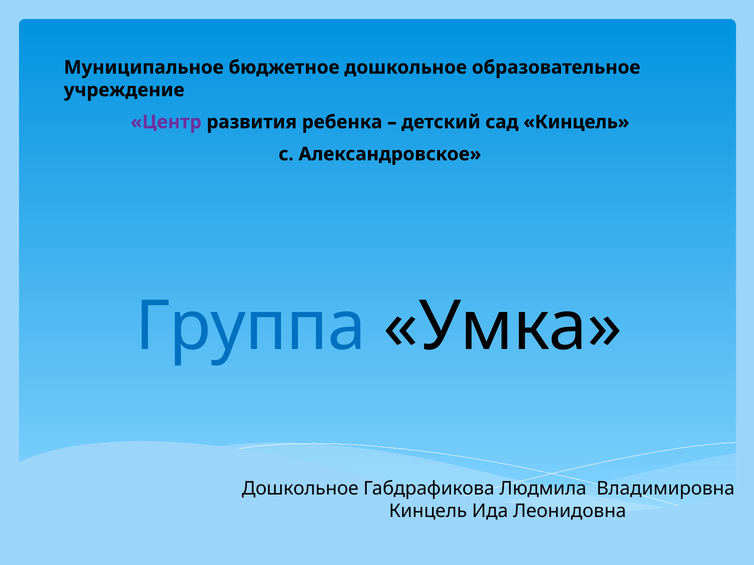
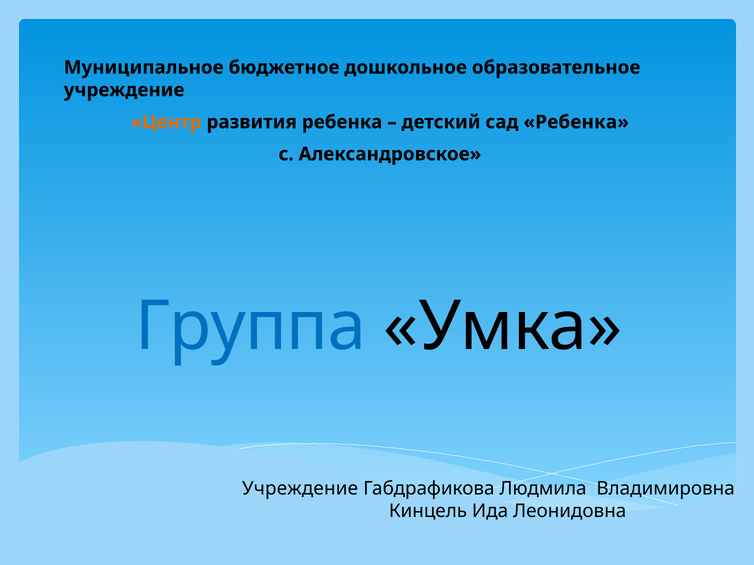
Центр colour: purple -> orange
сад Кинцель: Кинцель -> Ребенка
Дошкольное at (300, 489): Дошкольное -> Учреждение
